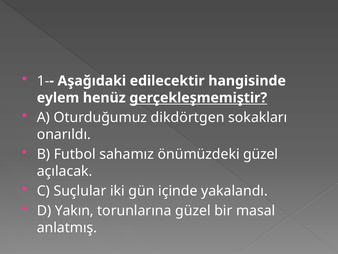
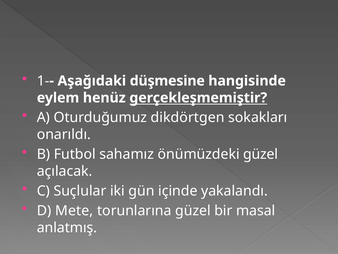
edilecektir: edilecektir -> düşmesine
Yakın: Yakın -> Mete
